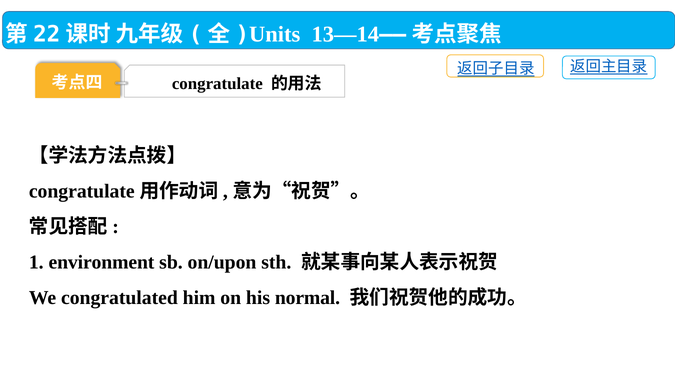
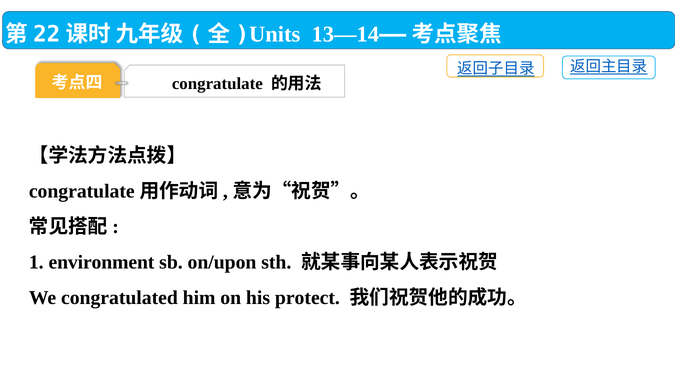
normal: normal -> protect
